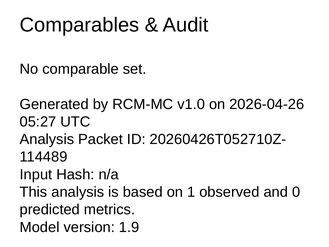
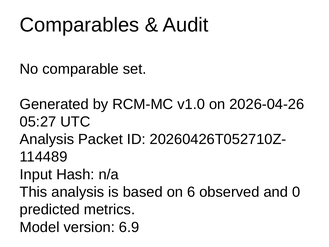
1: 1 -> 6
1.9: 1.9 -> 6.9
